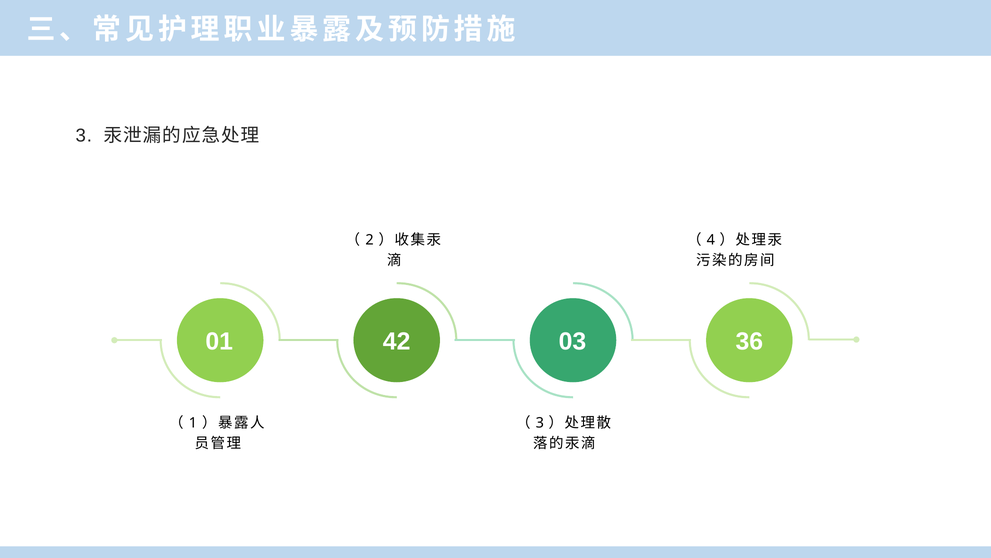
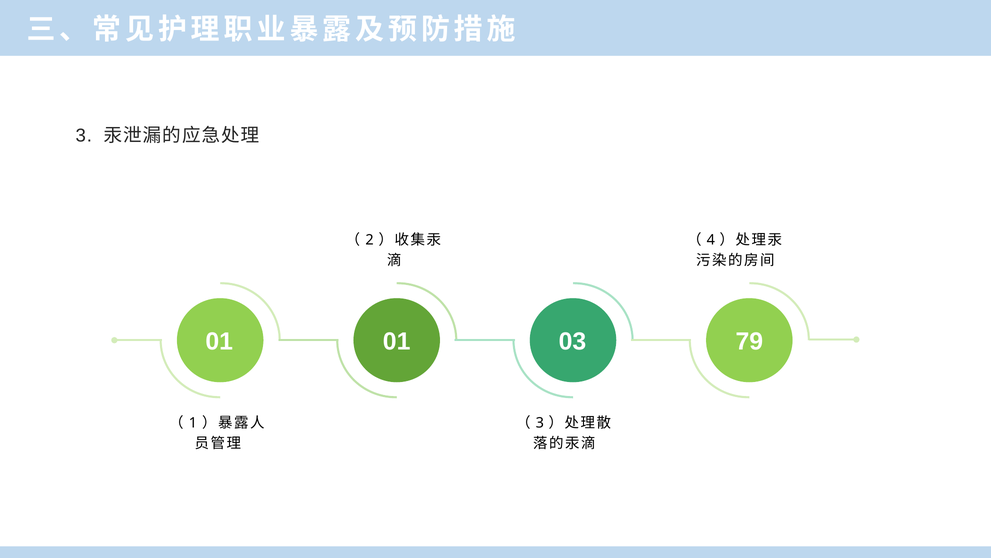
01 42: 42 -> 01
36: 36 -> 79
